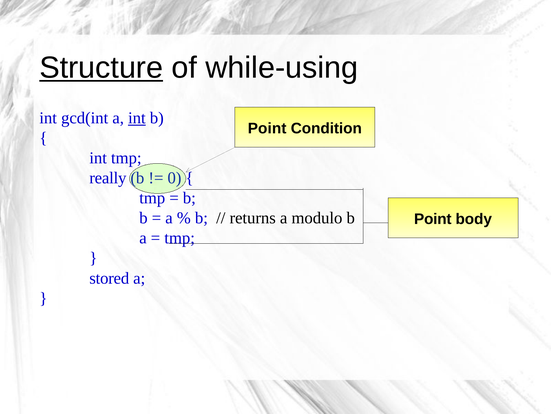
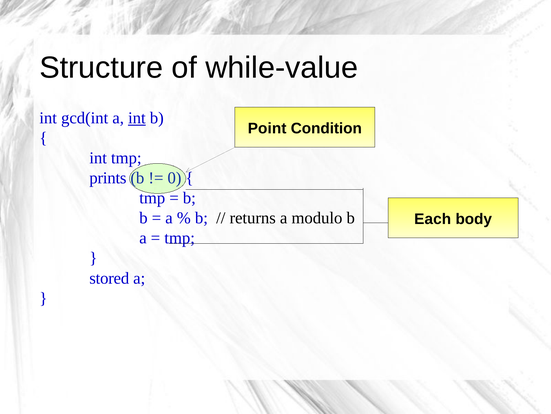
Structure underline: present -> none
while-using: while-using -> while-value
really: really -> prints
Point at (433, 219): Point -> Each
